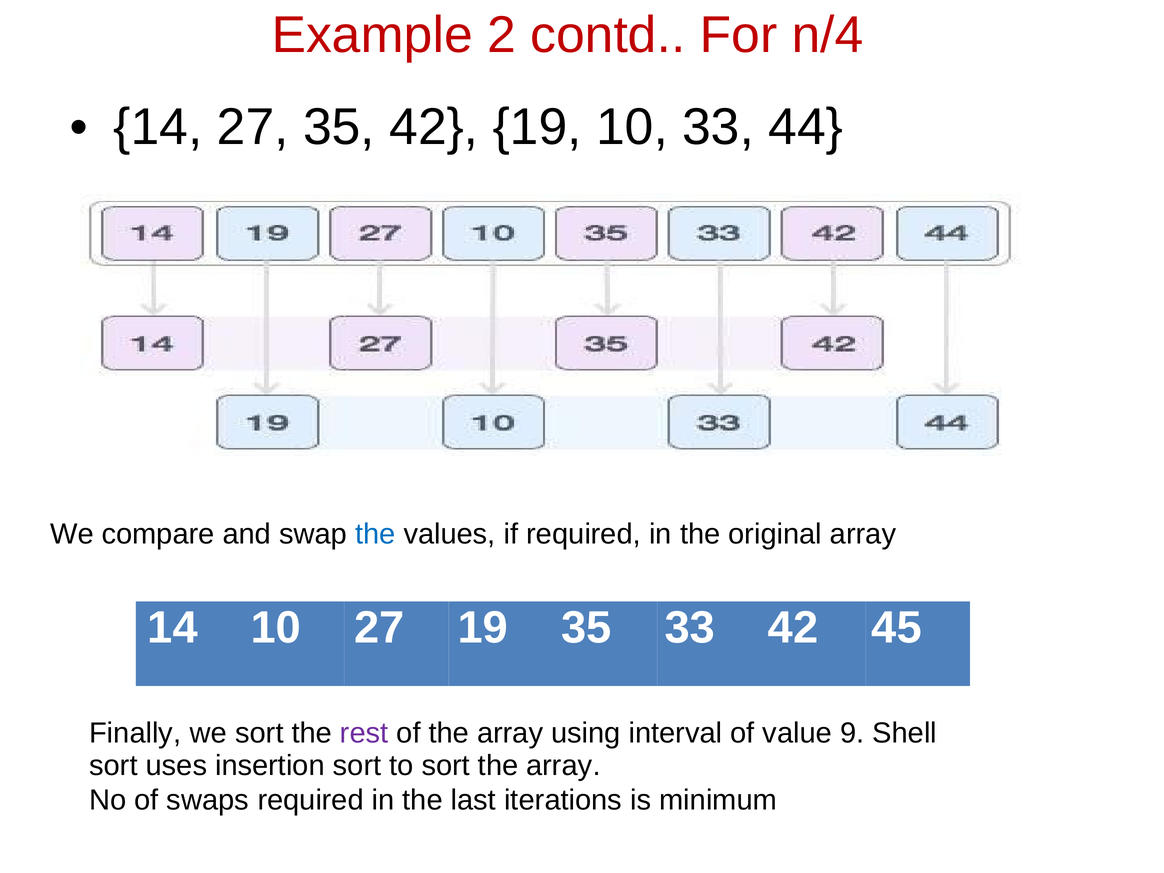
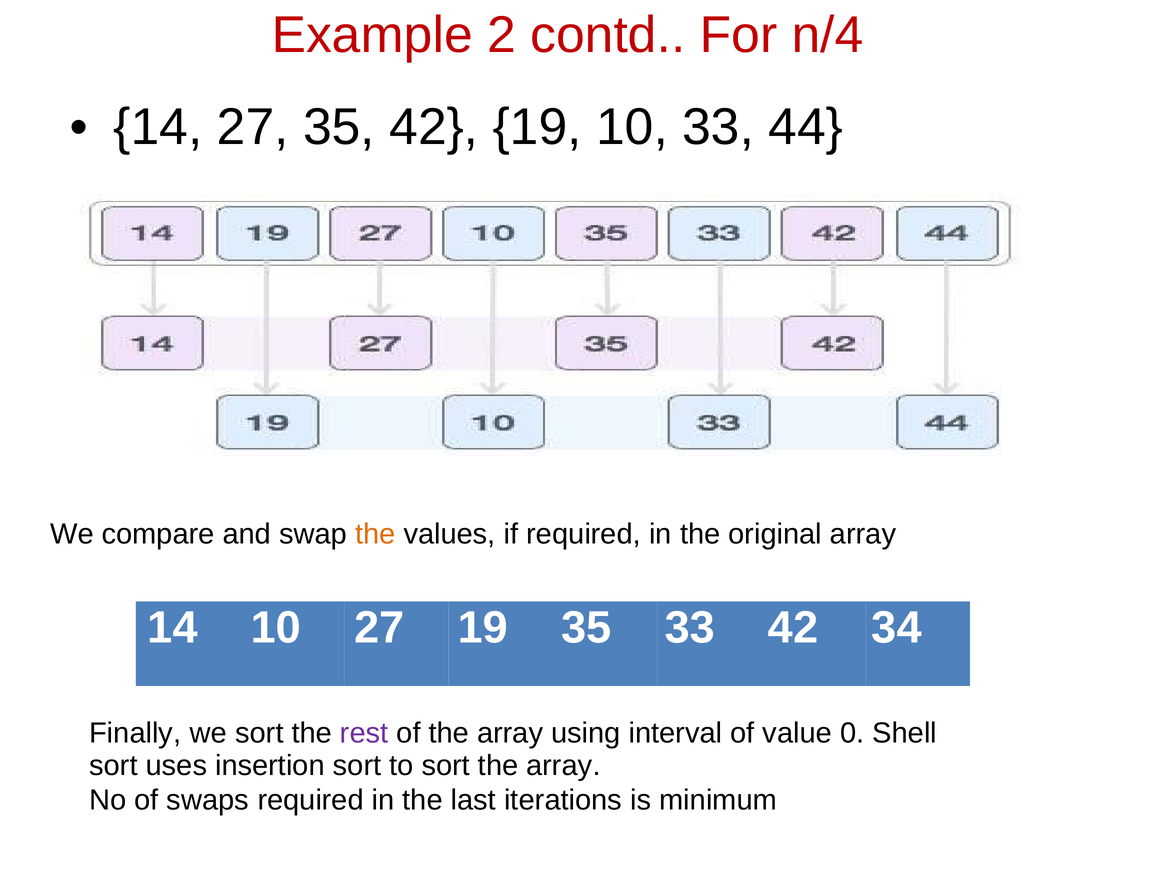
the at (375, 534) colour: blue -> orange
45: 45 -> 34
9: 9 -> 0
